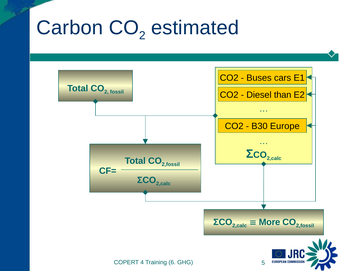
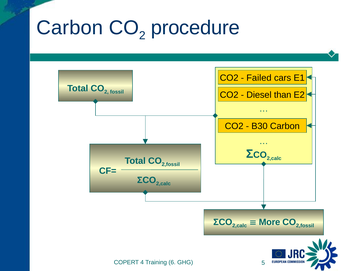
estimated: estimated -> procedure
Buses: Buses -> Failed
B30 Europe: Europe -> Carbon
